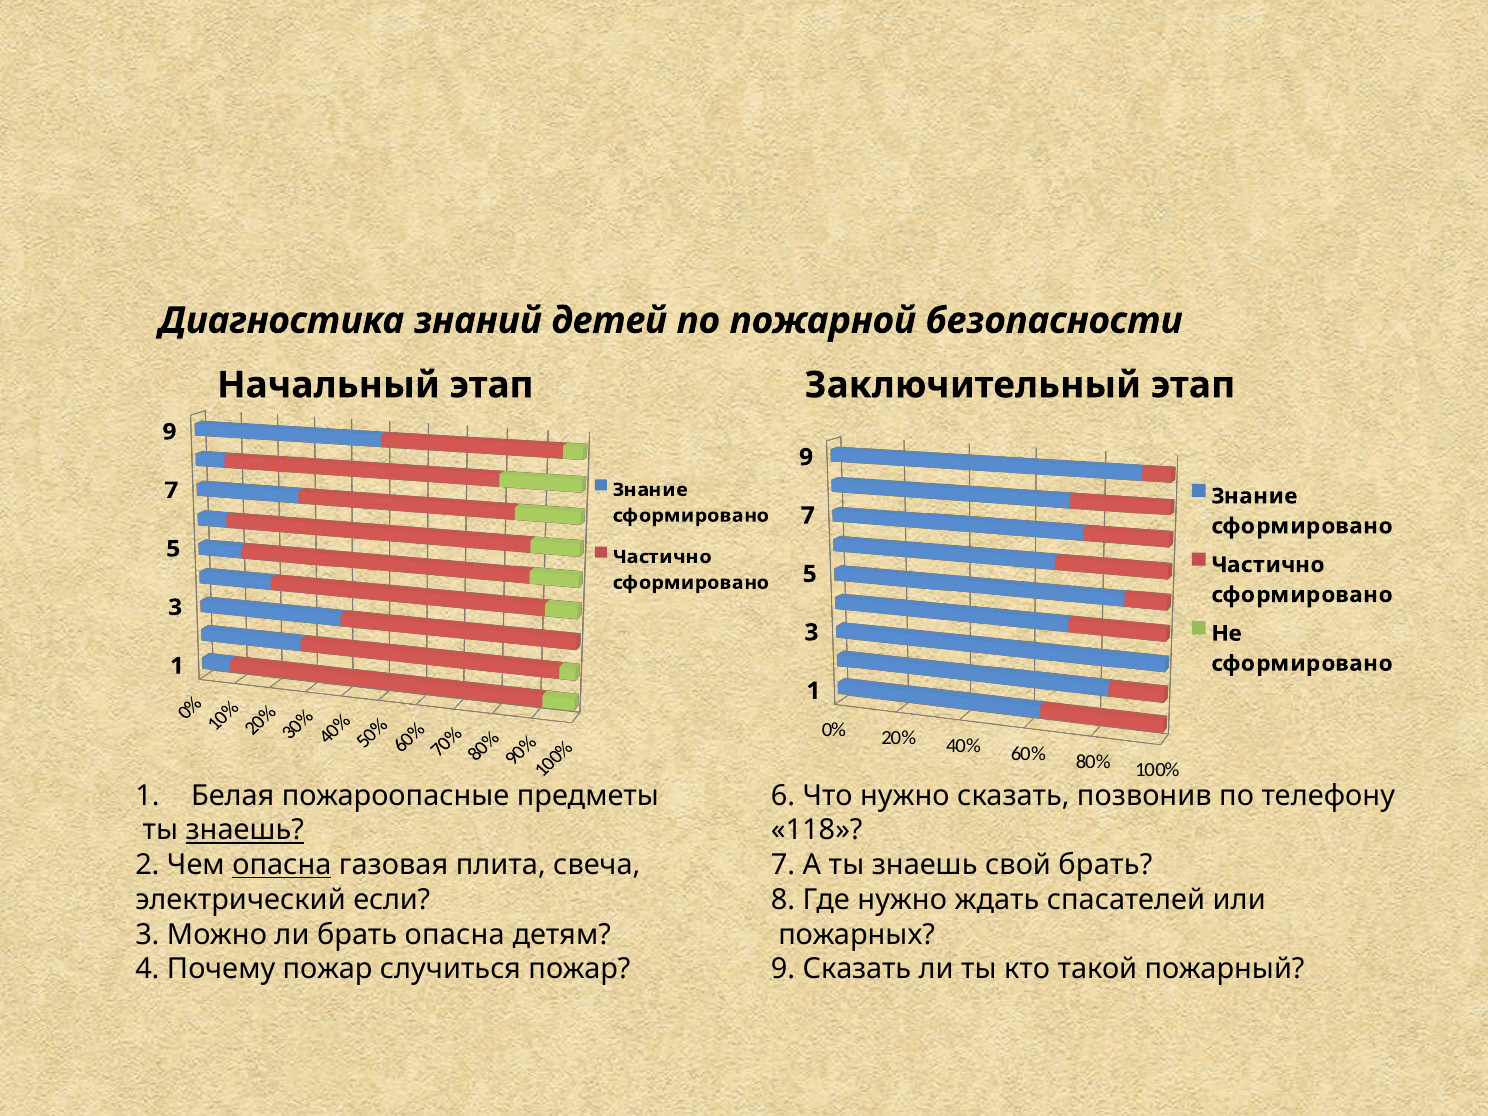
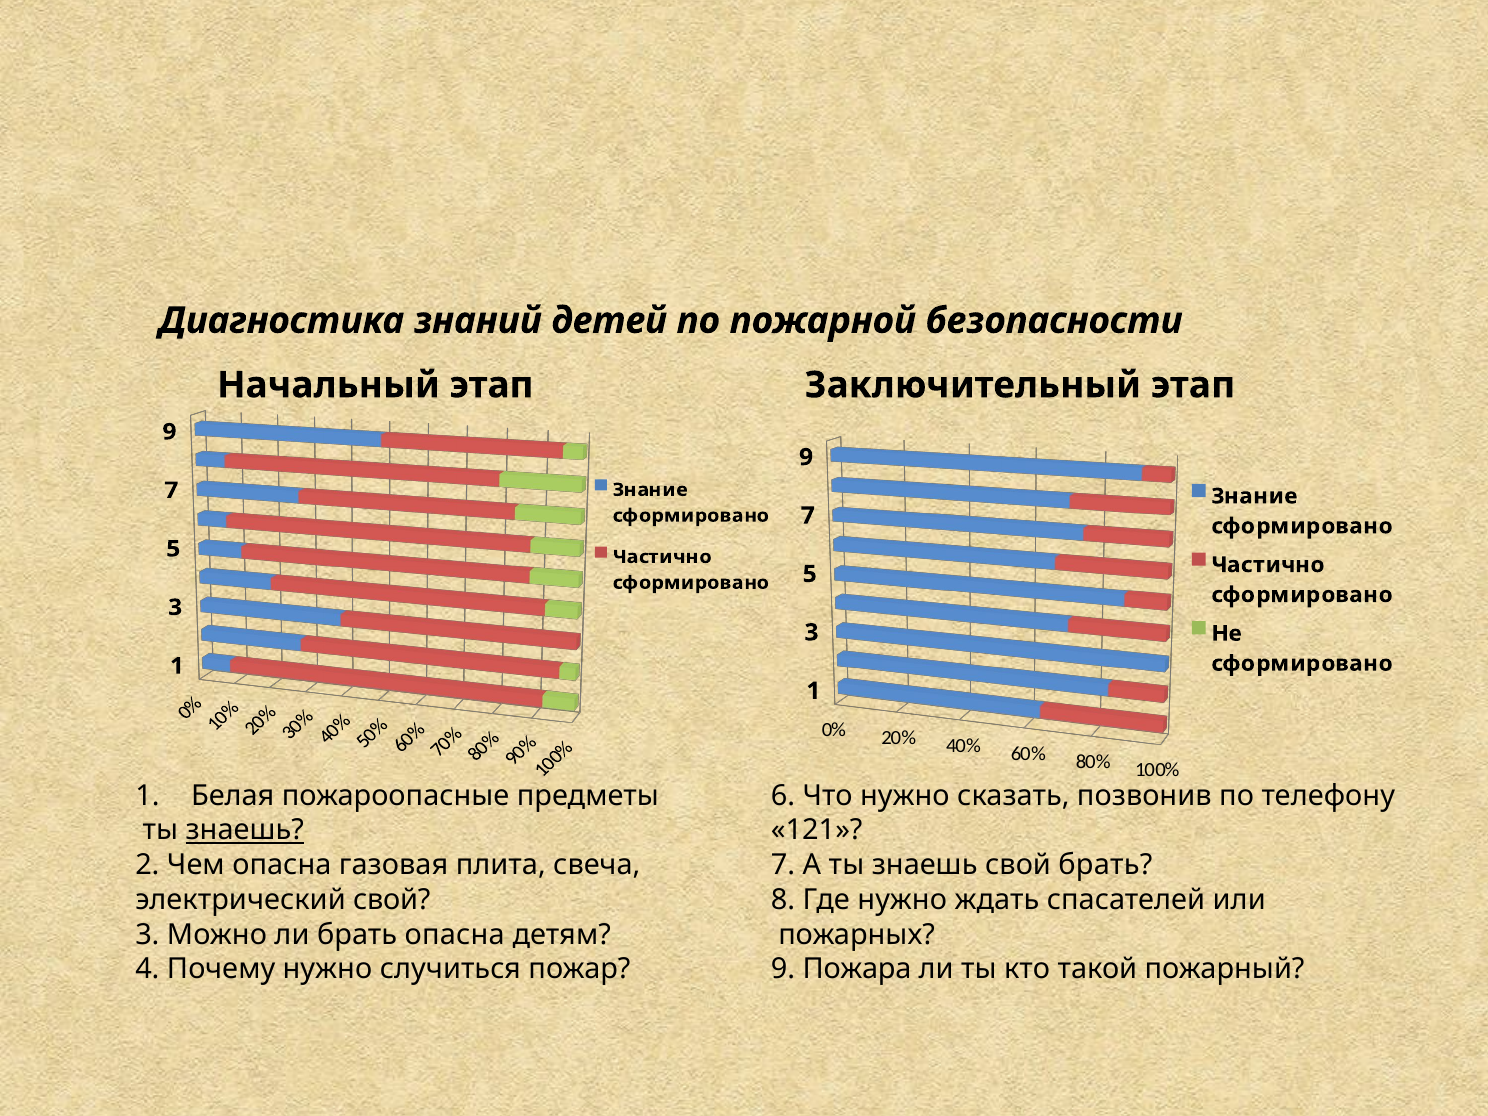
118: 118 -> 121
опасна at (282, 865) underline: present -> none
электрический если: если -> свой
Почему пожар: пожар -> нужно
9 Сказать: Сказать -> Пожара
